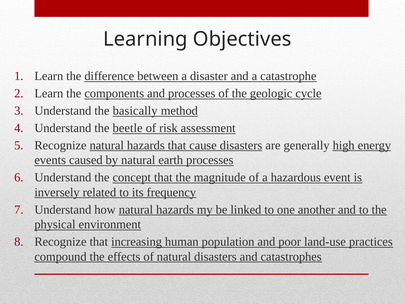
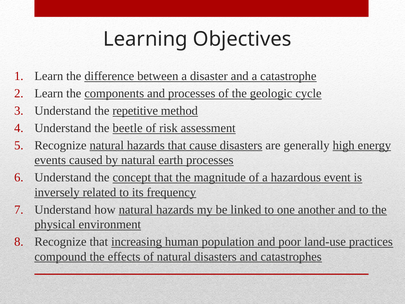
basically: basically -> repetitive
